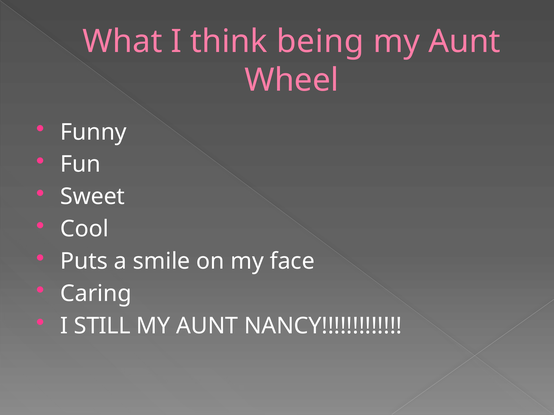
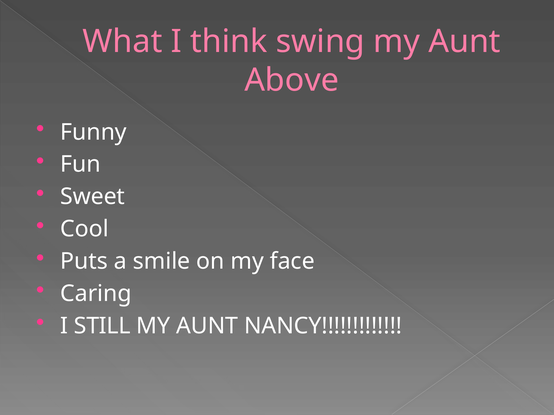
being: being -> swing
Wheel: Wheel -> Above
